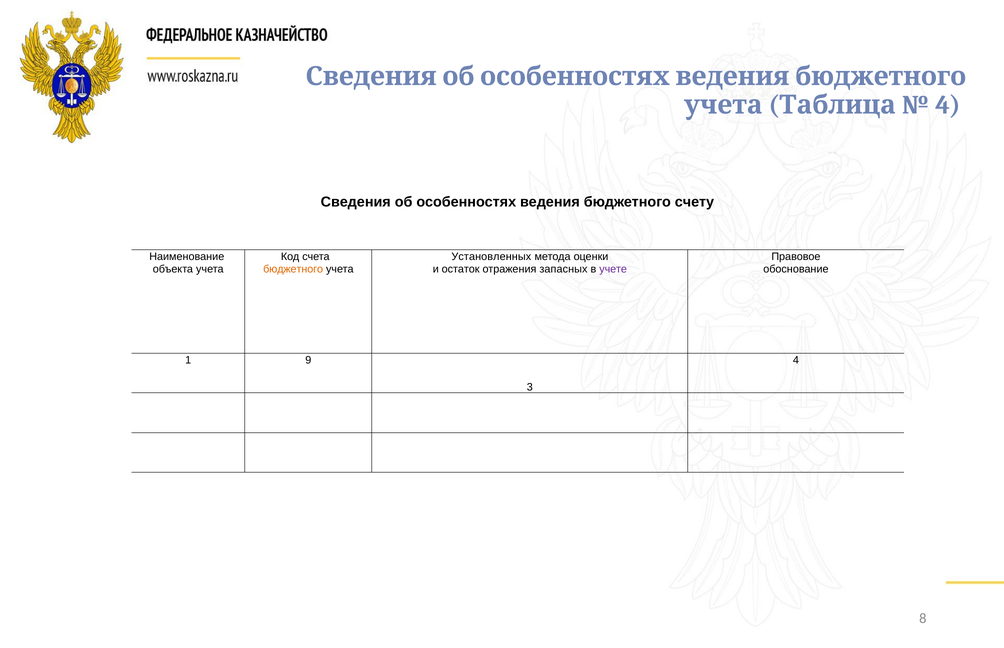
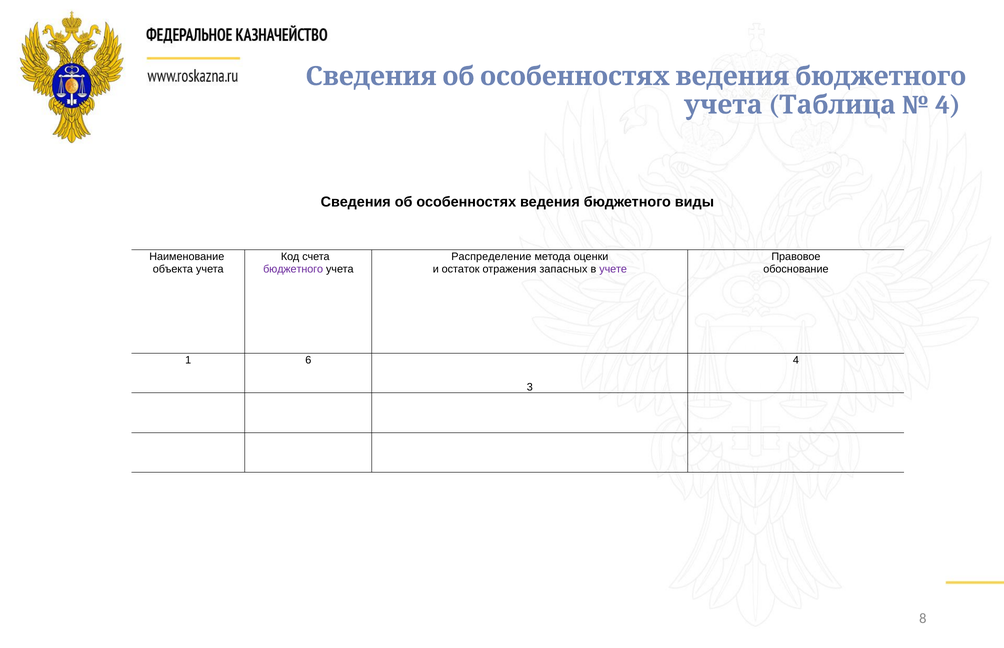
счету: счету -> виды
Установленных: Установленных -> Распределение
бюджетного at (293, 269) colour: orange -> purple
9: 9 -> 6
